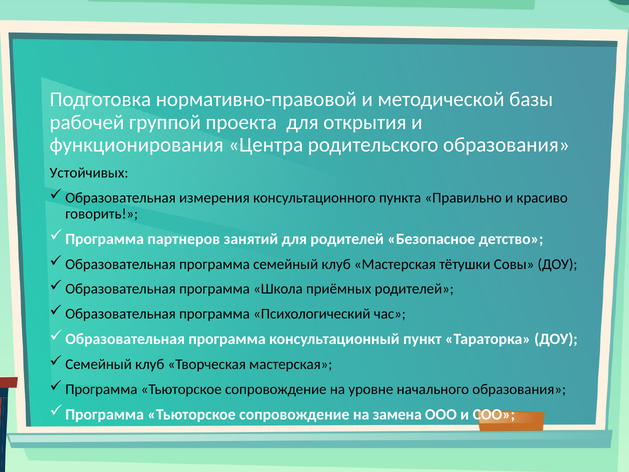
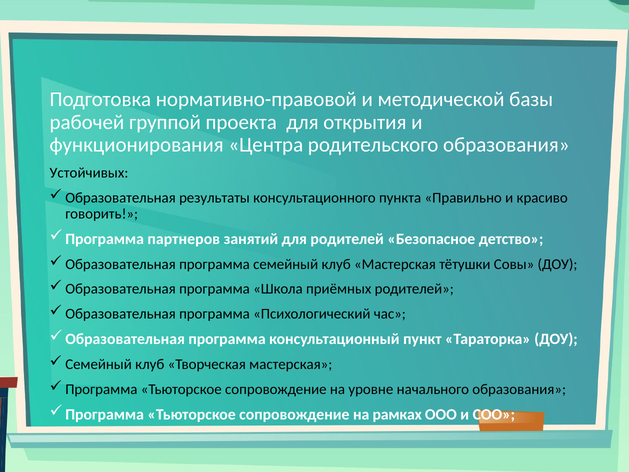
измерения: измерения -> результаты
замена: замена -> рамках
